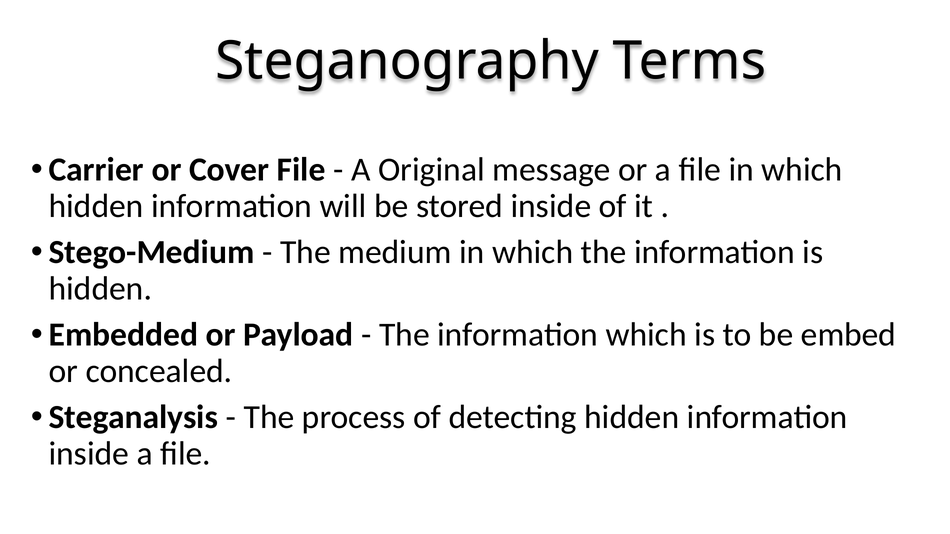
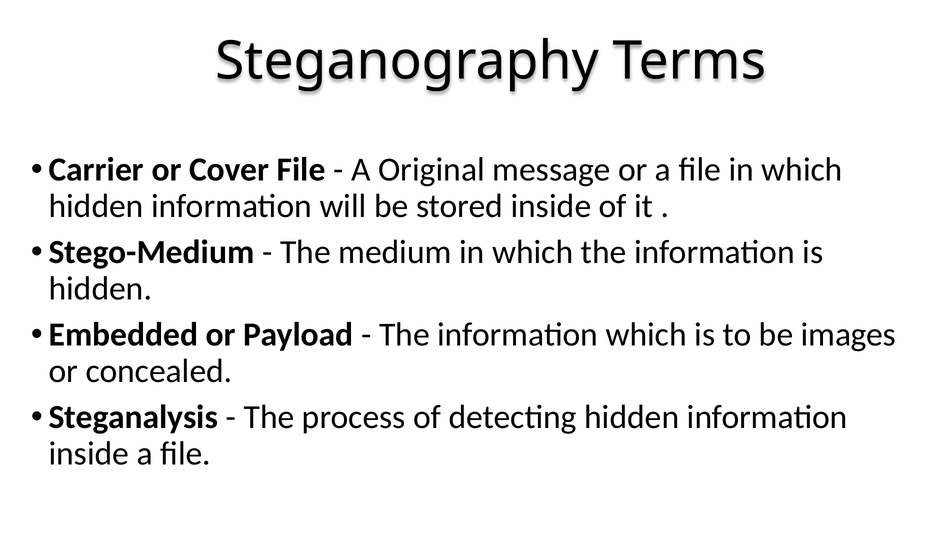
embed: embed -> images
